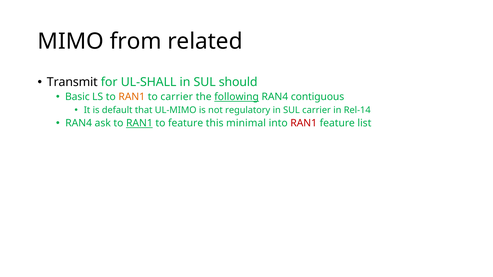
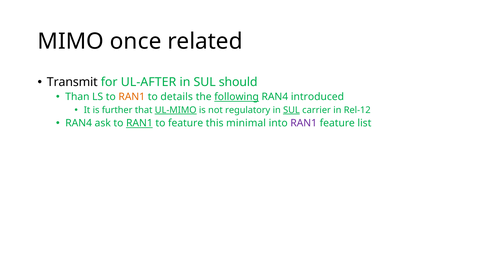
from: from -> once
UL-SHALL: UL-SHALL -> UL-AFTER
Basic: Basic -> Than
to carrier: carrier -> details
contiguous: contiguous -> introduced
default: default -> further
UL-MIMO underline: none -> present
SUL at (291, 110) underline: none -> present
Rel-14: Rel-14 -> Rel-12
RAN1 at (304, 123) colour: red -> purple
